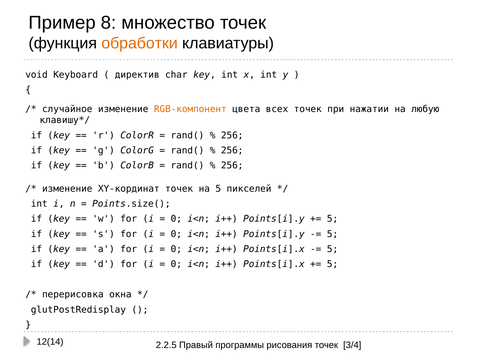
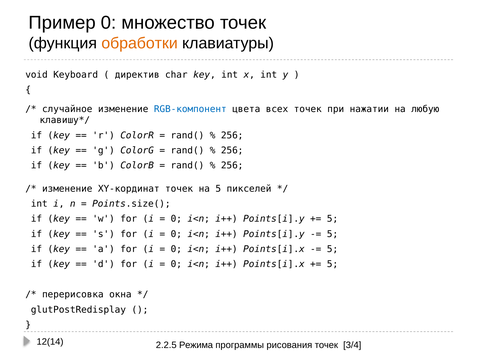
Пример 8: 8 -> 0
RGB-компонент colour: orange -> blue
Правый: Правый -> Режима
